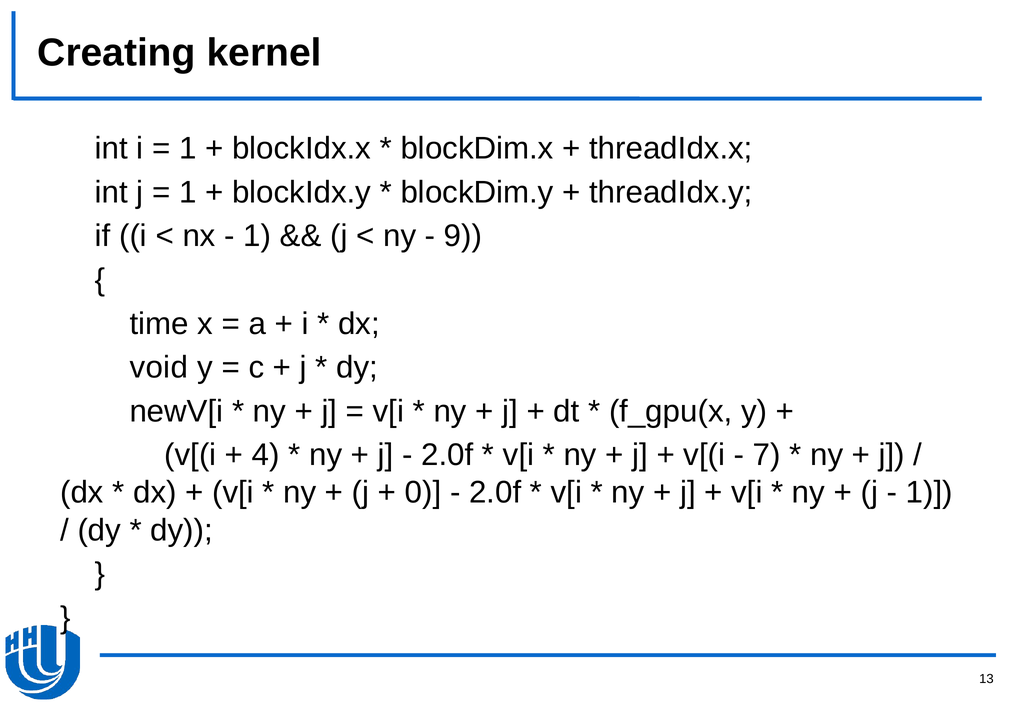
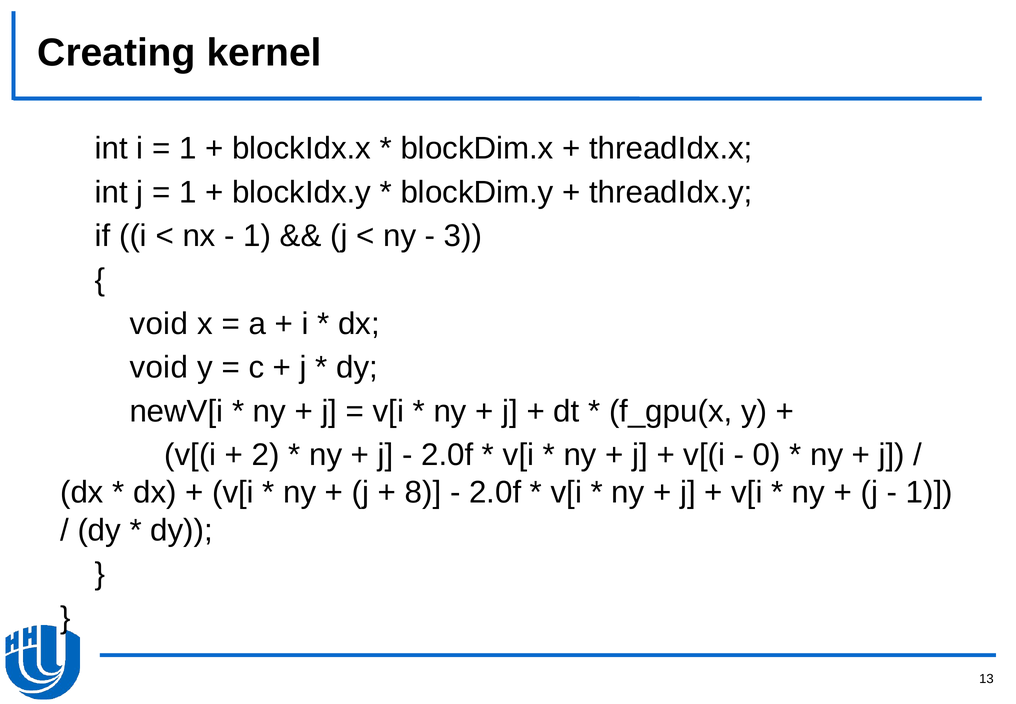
9: 9 -> 3
time at (159, 324): time -> void
4: 4 -> 2
7: 7 -> 0
0: 0 -> 8
